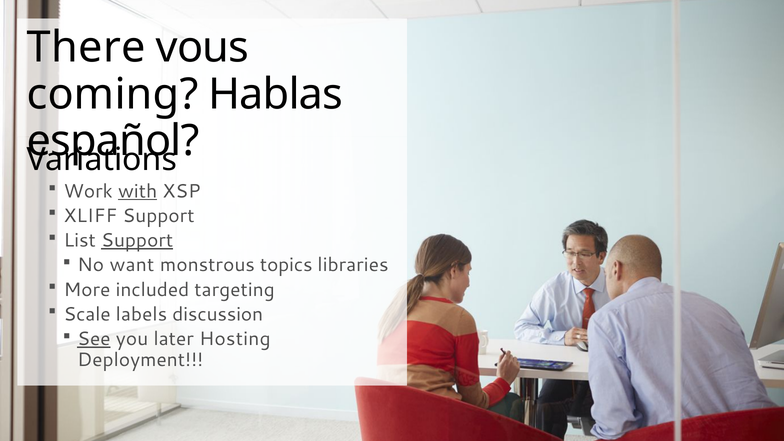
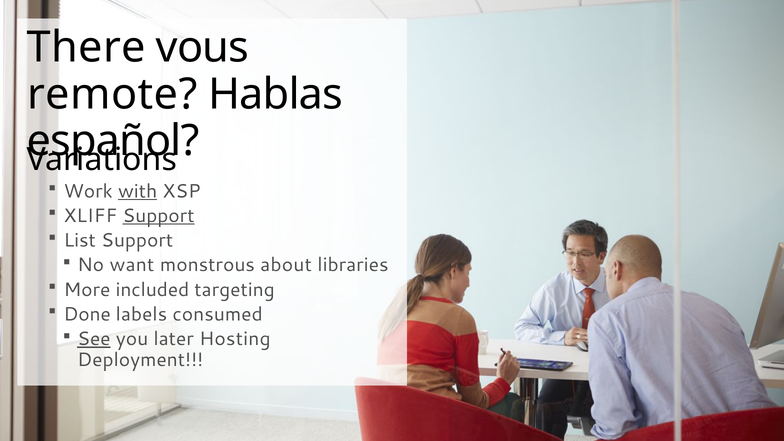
coming: coming -> remote
Support at (158, 216) underline: none -> present
Support at (137, 240) underline: present -> none
topics: topics -> about
Scale: Scale -> Done
discussion: discussion -> consumed
